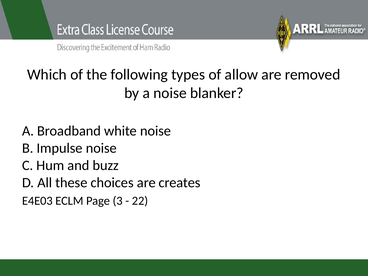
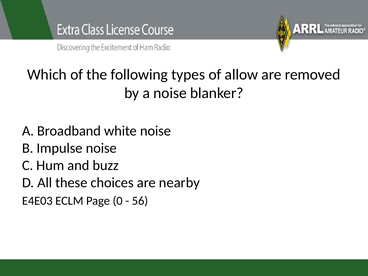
creates: creates -> nearby
3: 3 -> 0
22: 22 -> 56
